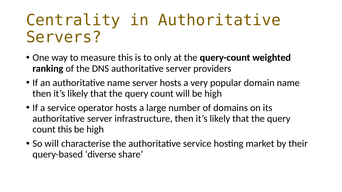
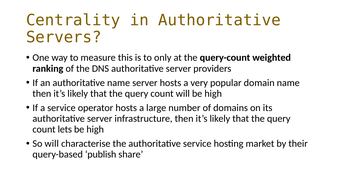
count this: this -> lets
diverse: diverse -> publish
